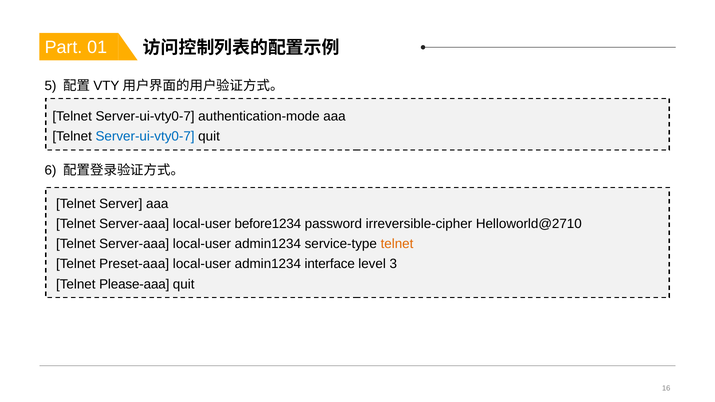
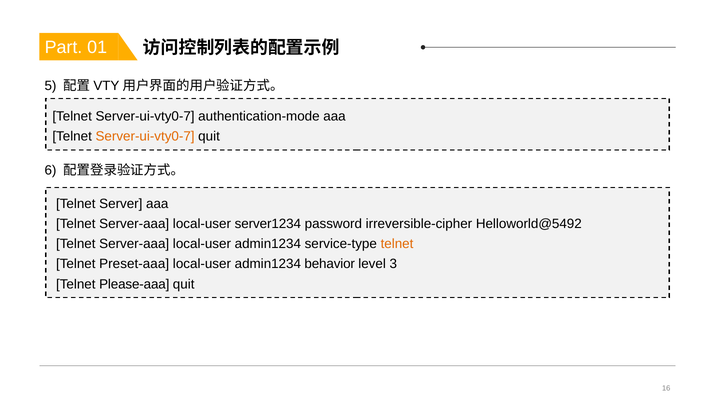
Server-ui-vty0-7 at (145, 136) colour: blue -> orange
before1234: before1234 -> server1234
Helloworld@2710: Helloworld@2710 -> Helloworld@5492
interface: interface -> behavior
